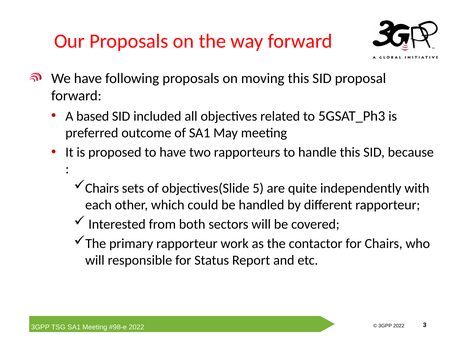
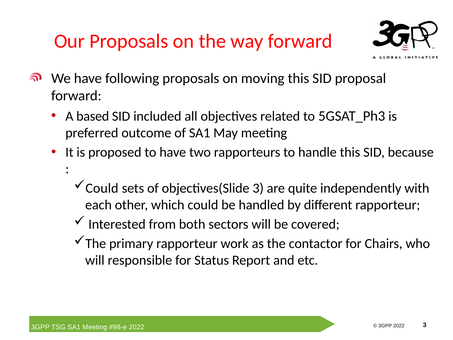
Chairs at (102, 188): Chairs -> Could
objectives(Slide 5: 5 -> 3
